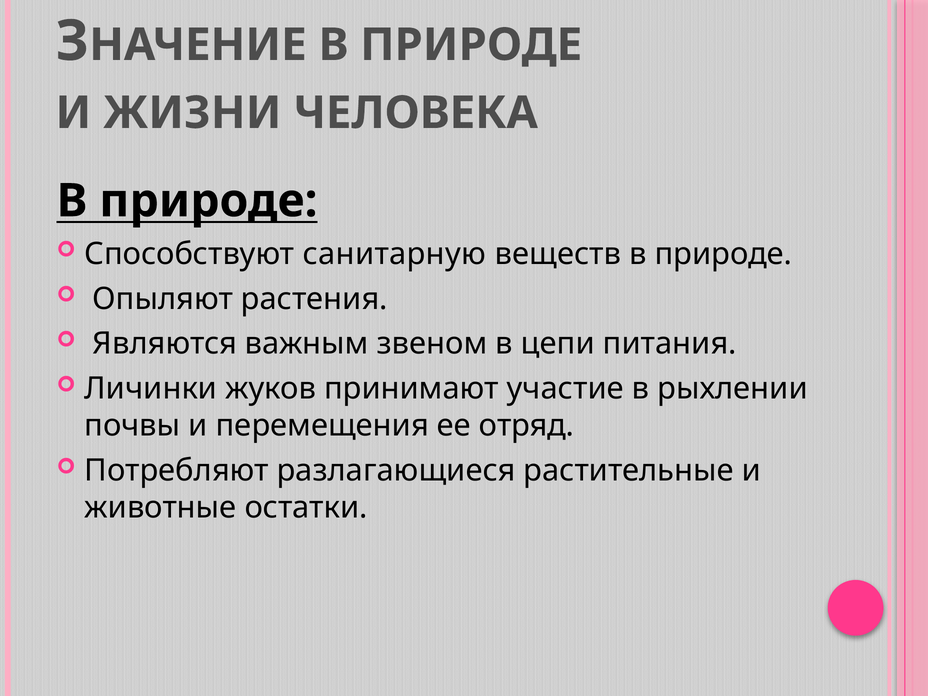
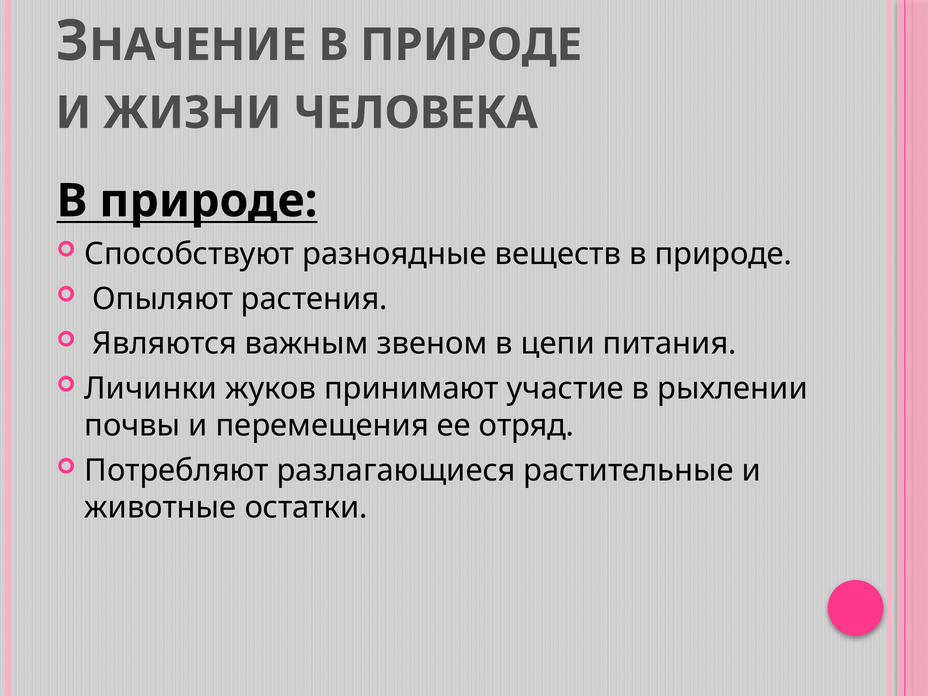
санитарную: санитарную -> разноядные
